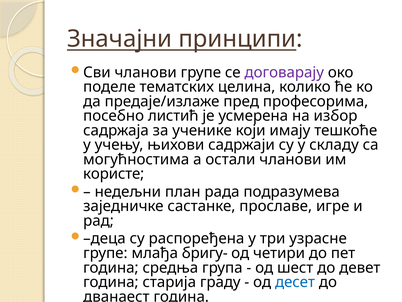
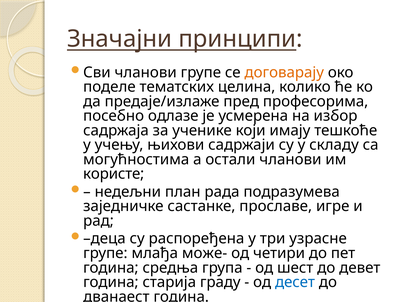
договарају colour: purple -> orange
листић: листић -> одлазе
бригу-: бригу- -> може-
